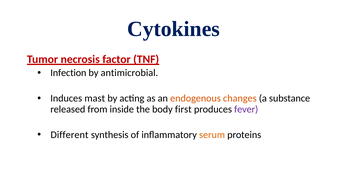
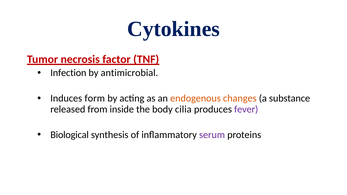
mast: mast -> form
first: first -> cilia
Different: Different -> Biological
serum colour: orange -> purple
